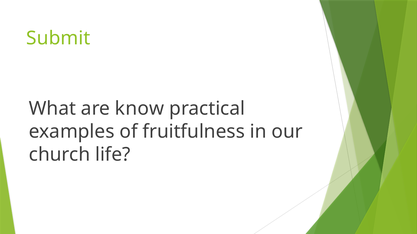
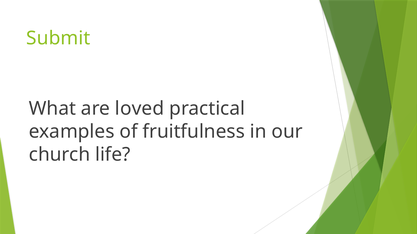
know: know -> loved
